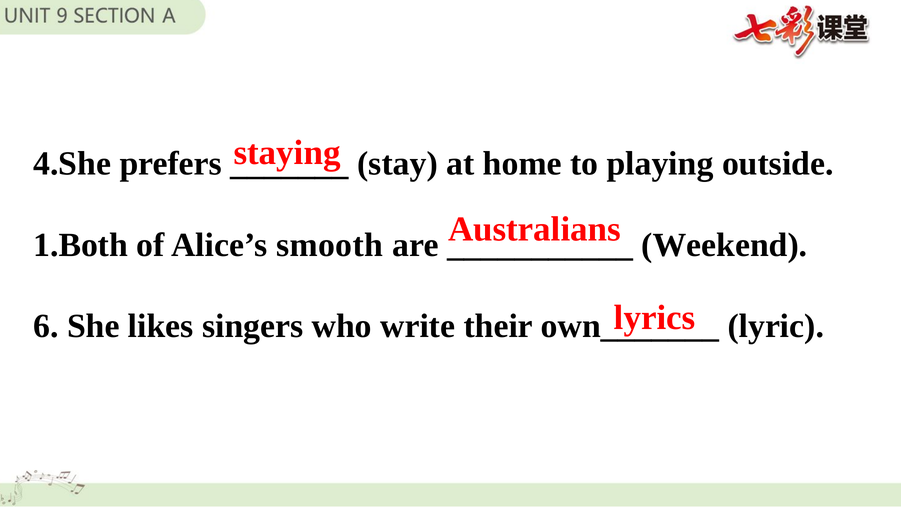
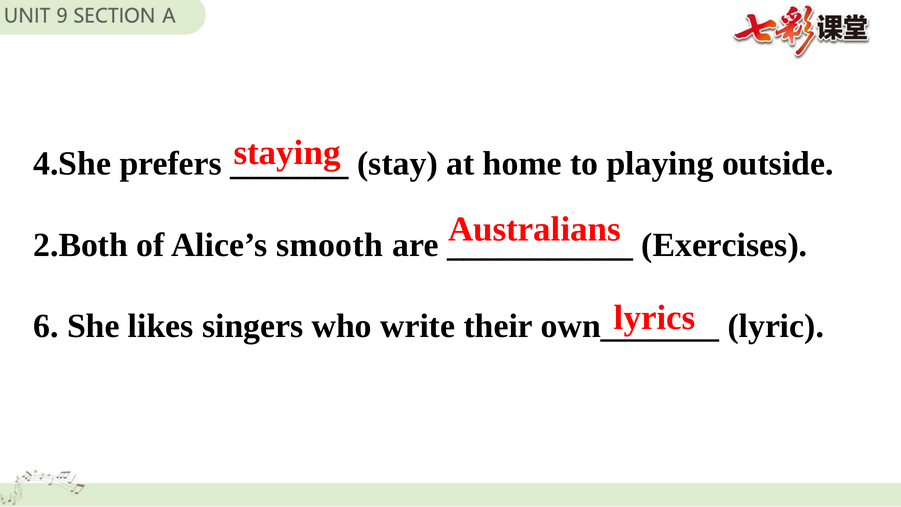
1.Both: 1.Both -> 2.Both
Weekend: Weekend -> Exercises
